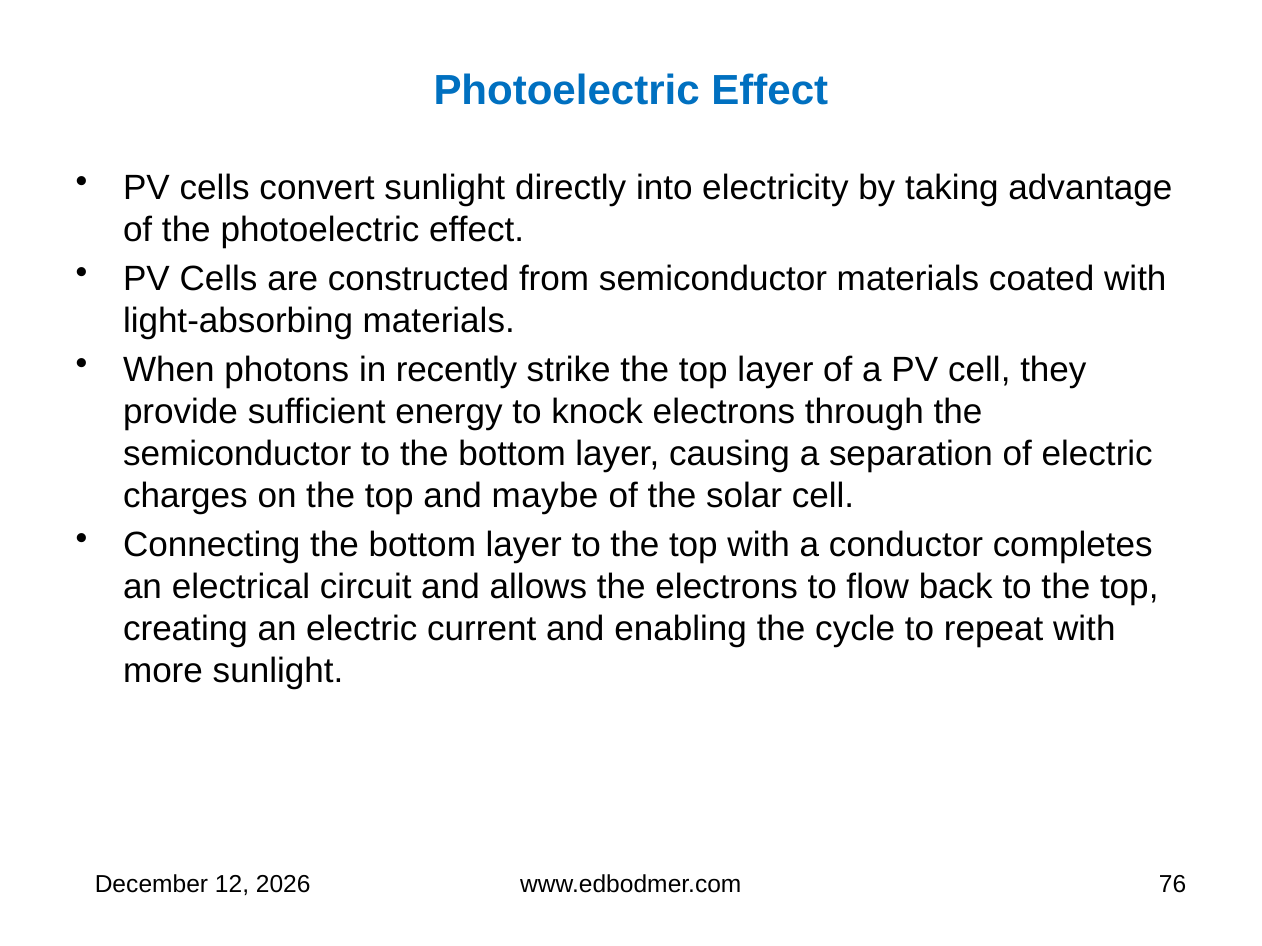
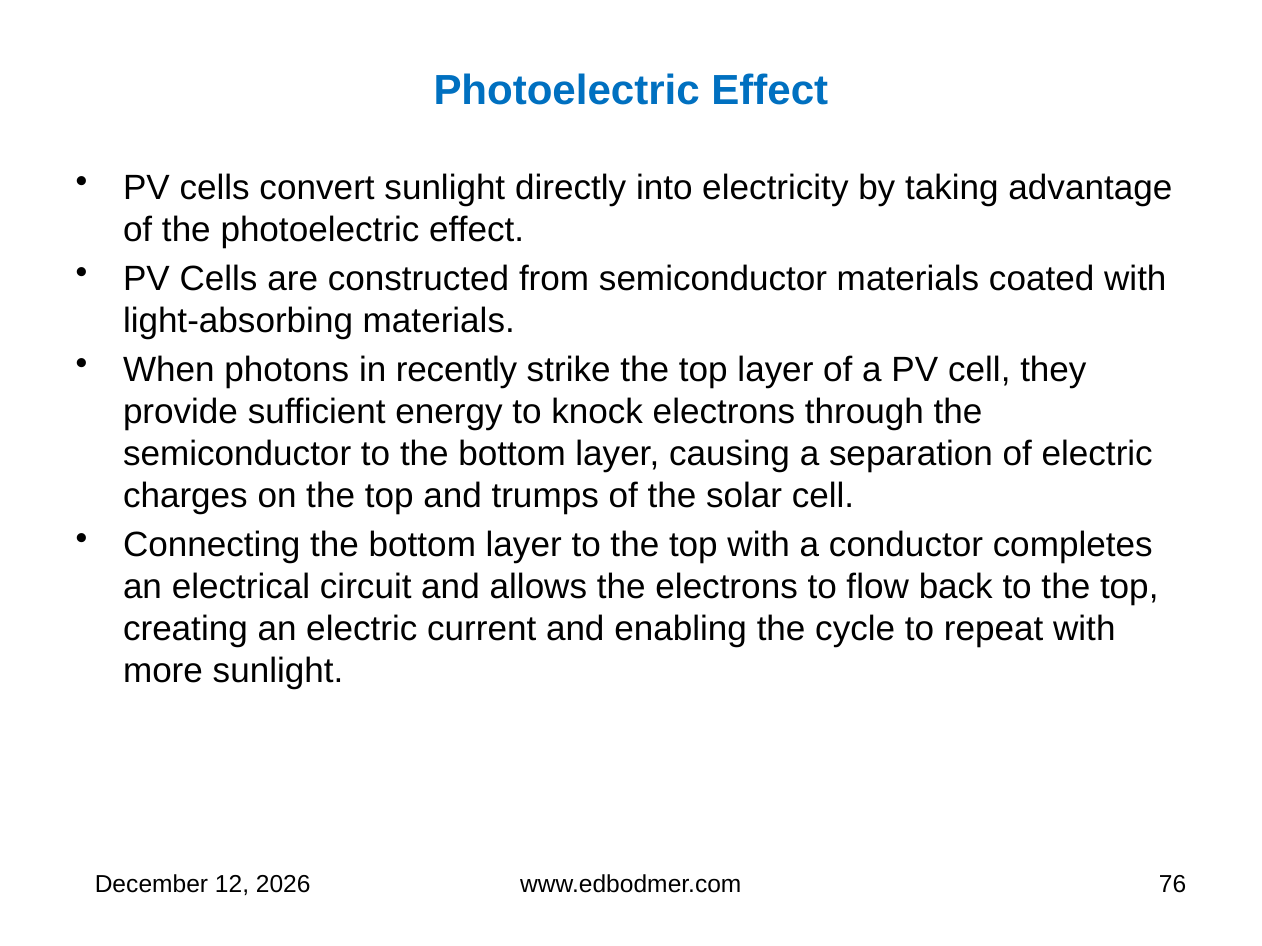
maybe: maybe -> trumps
